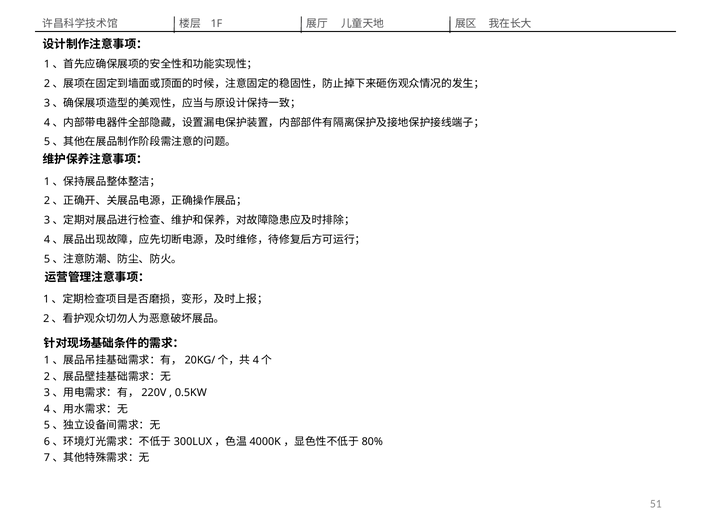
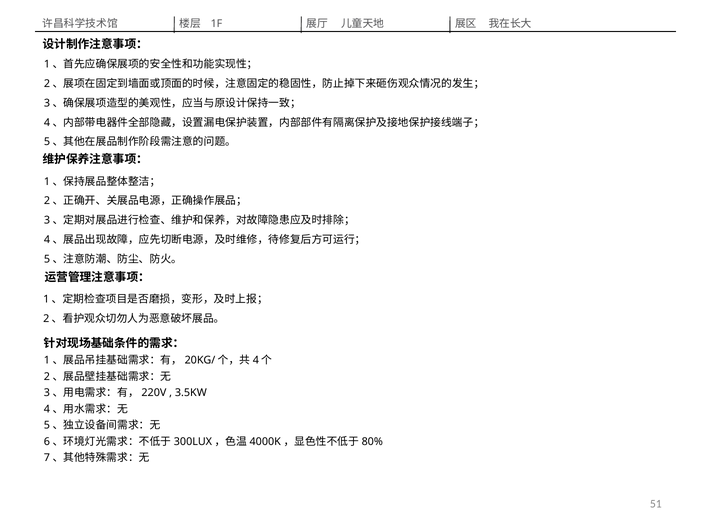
0.5KW: 0.5KW -> 3.5KW
